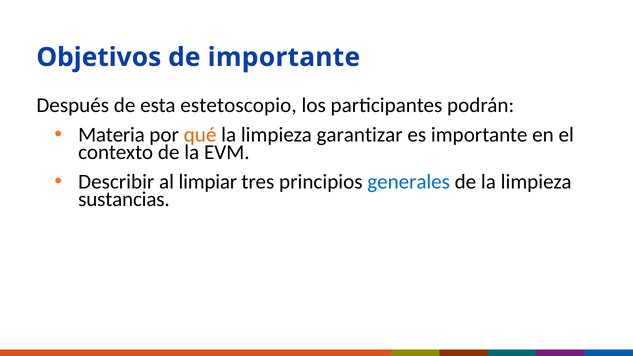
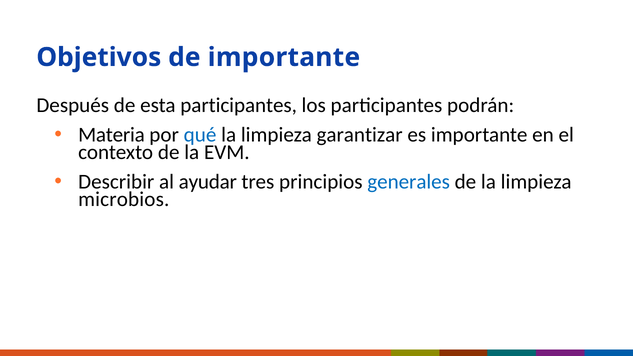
esta estetoscopio: estetoscopio -> participantes
qué colour: orange -> blue
limpiar: limpiar -> ayudar
sustancias: sustancias -> microbios
